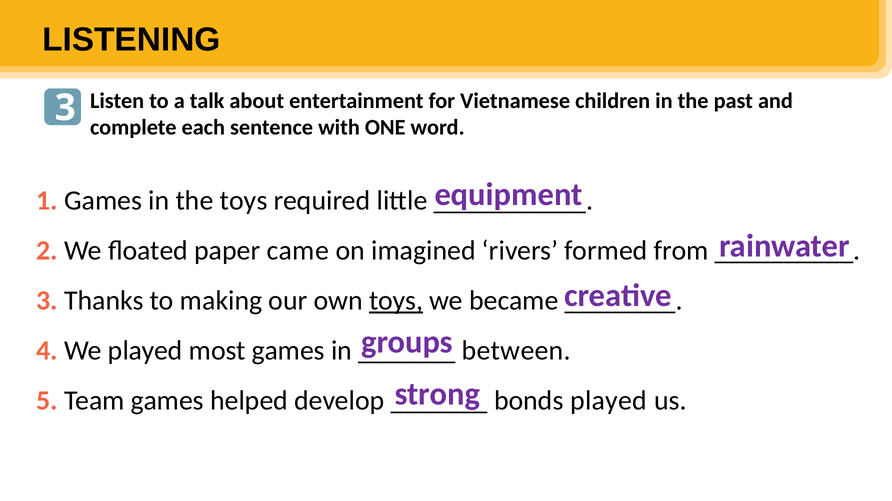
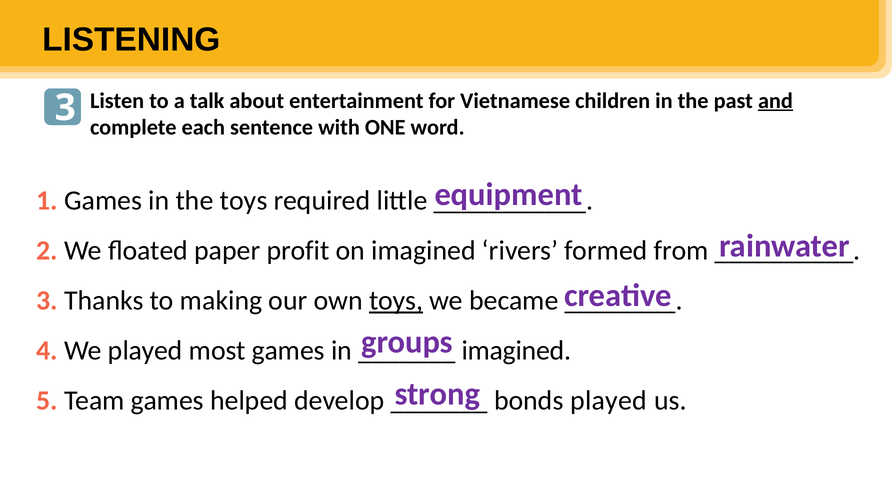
and underline: none -> present
came: came -> profit
between at (516, 351): between -> imagined
